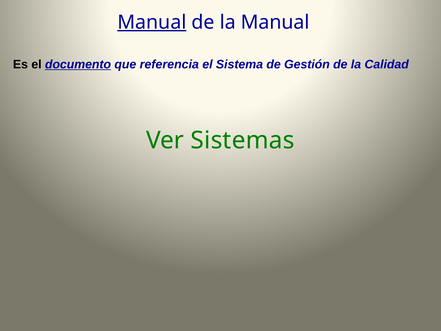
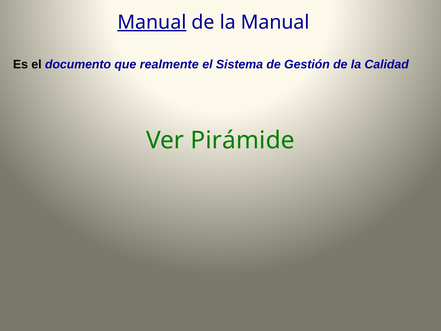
documento underline: present -> none
referencia: referencia -> realmente
Sistemas: Sistemas -> Pirámide
